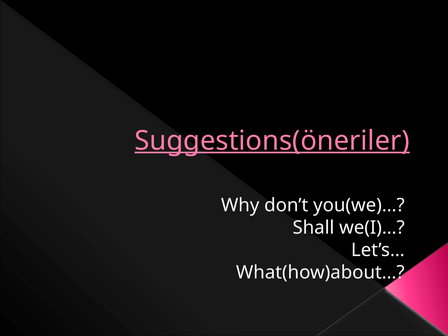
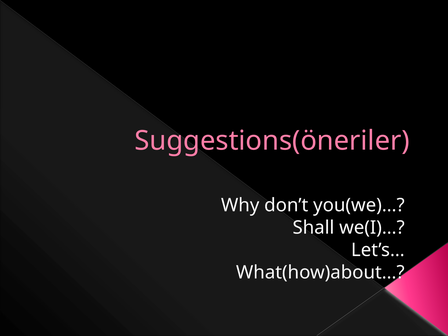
Suggestions(öneriler underline: present -> none
